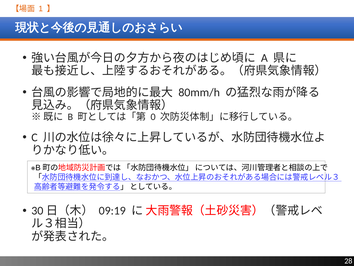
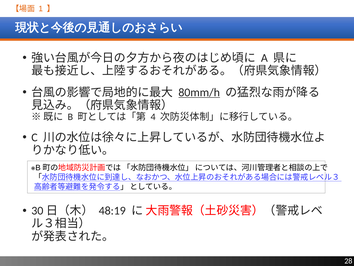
80mm/h underline: none -> present
0: 0 -> 4
09:19: 09:19 -> 48:19
